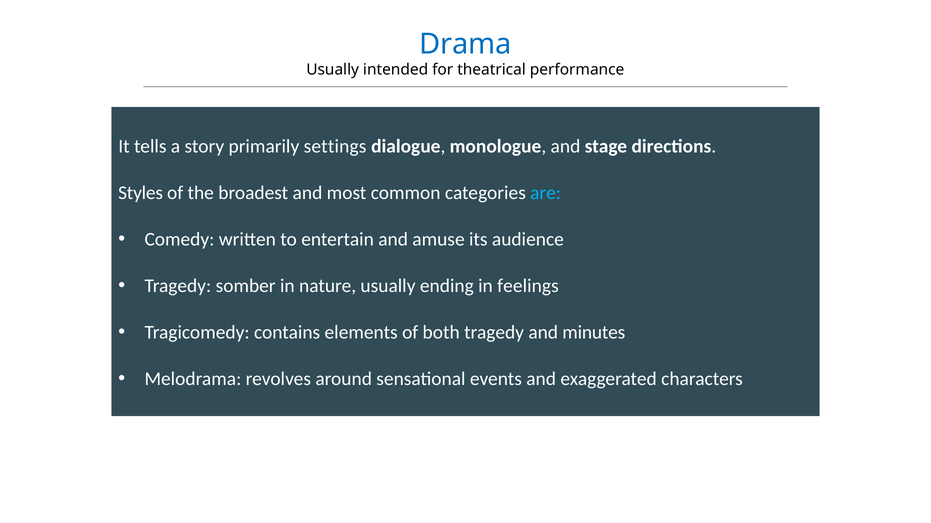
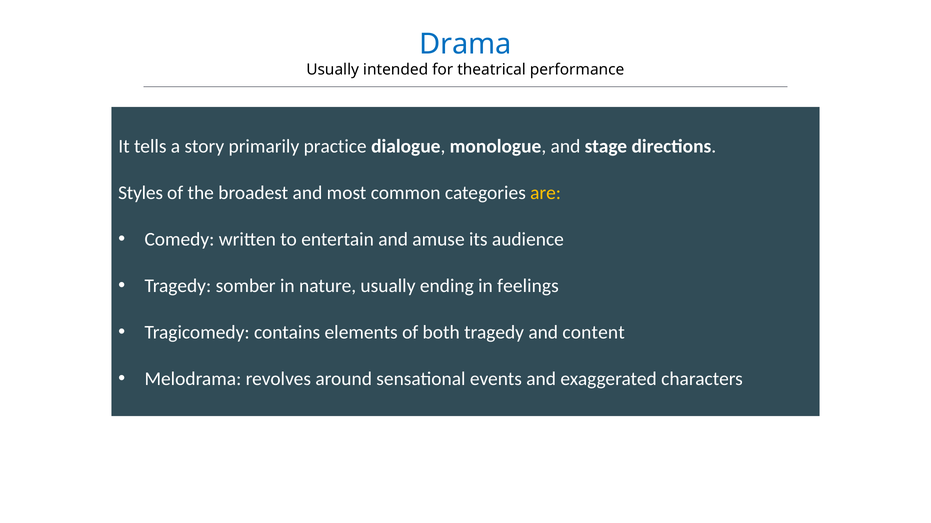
settings: settings -> practice
are colour: light blue -> yellow
minutes: minutes -> content
